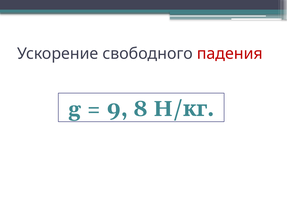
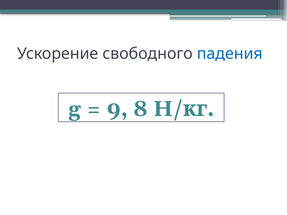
падения colour: red -> blue
